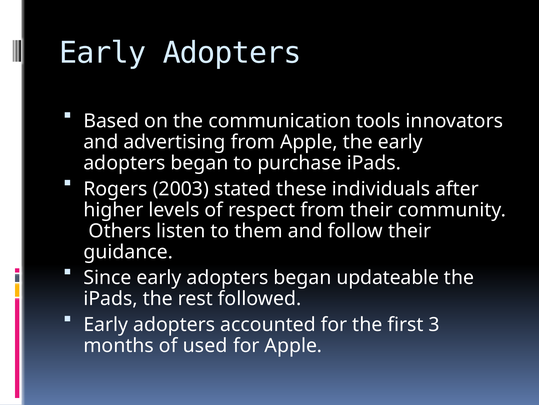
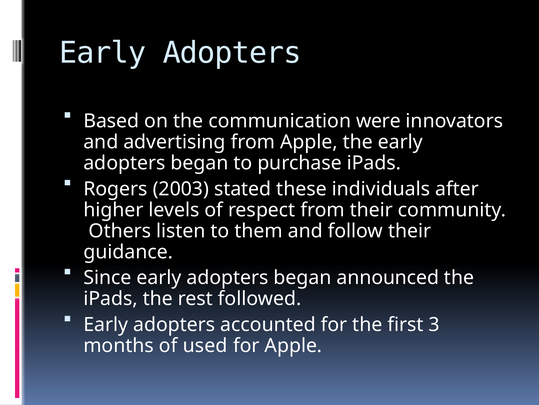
tools: tools -> were
updateable: updateable -> announced
